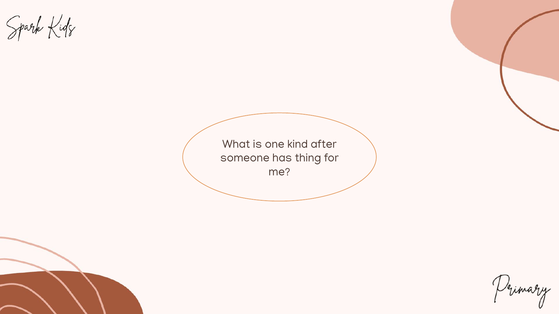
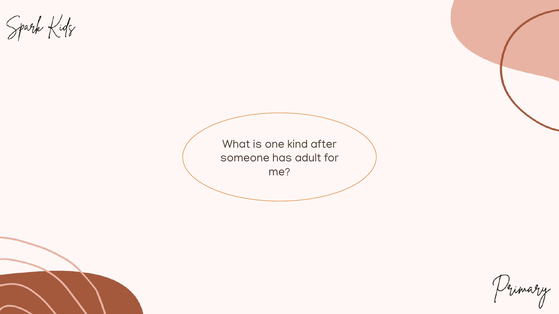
thing: thing -> adult
